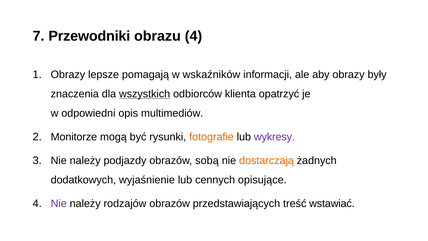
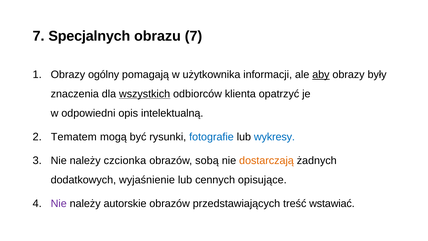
Przewodniki: Przewodniki -> Specjalnych
obrazu 4: 4 -> 7
lepsze: lepsze -> ogólny
wskaźników: wskaźników -> użytkownika
aby underline: none -> present
multimediów: multimediów -> intelektualną
Monitorze: Monitorze -> Tematem
fotografie colour: orange -> blue
wykresy colour: purple -> blue
podjazdy: podjazdy -> czcionka
rodzajów: rodzajów -> autorskie
